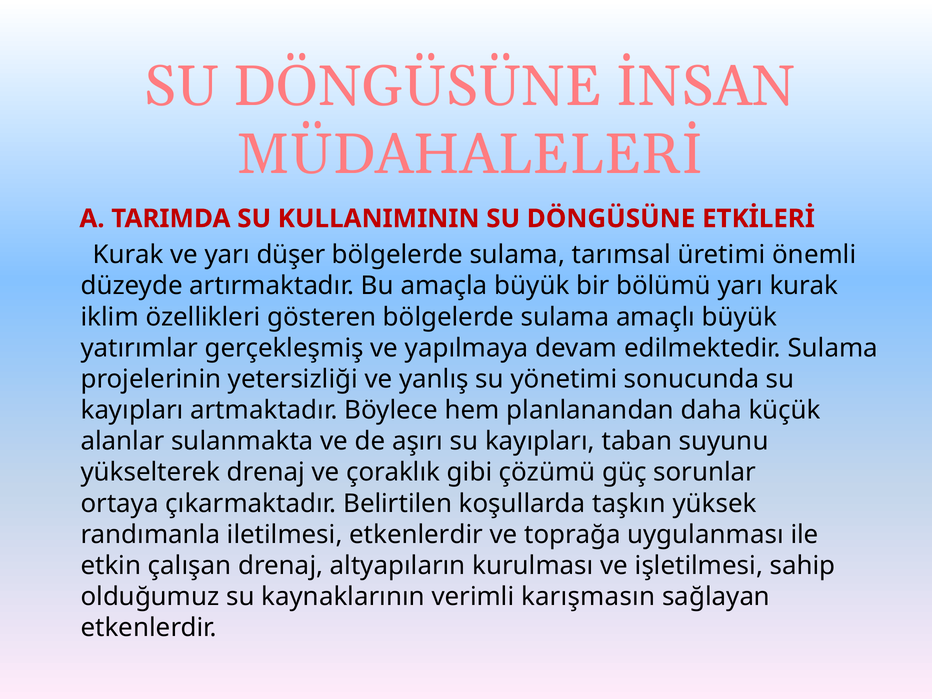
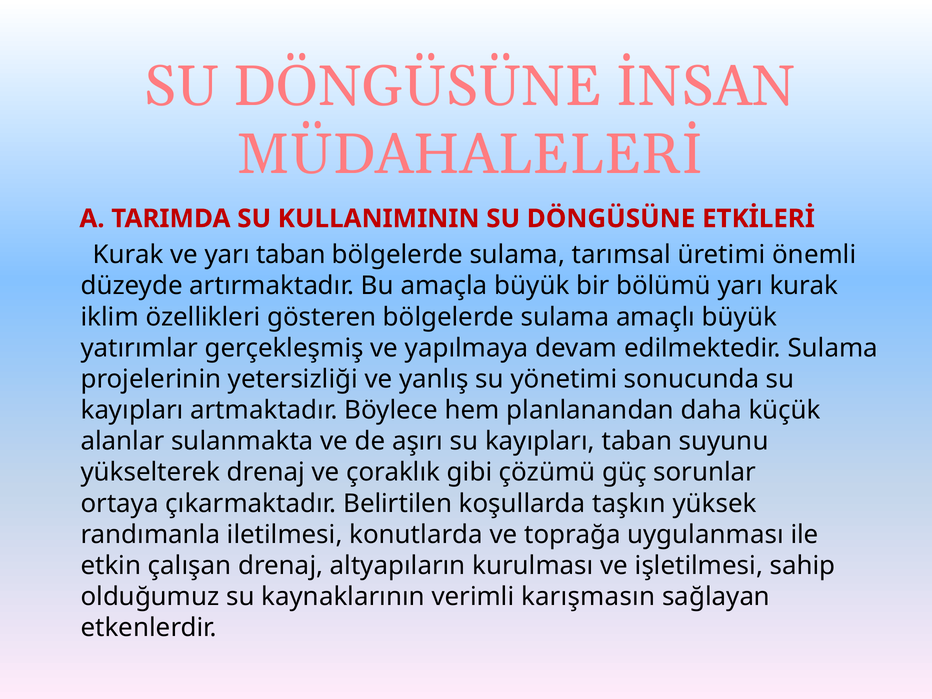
yarı düşer: düşer -> taban
iletilmesi etkenlerdir: etkenlerdir -> konutlarda
